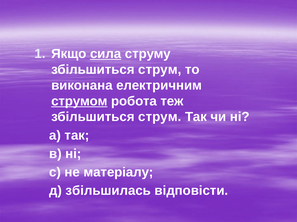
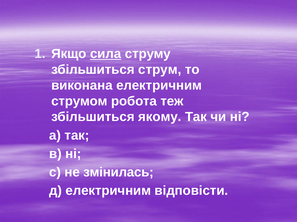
струмом underline: present -> none
струм at (160, 117): струм -> якому
матеріалу: матеріалу -> змінилась
д збільшилась: збільшилась -> електричним
